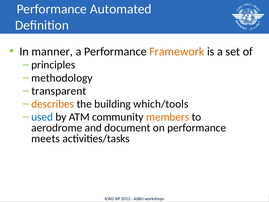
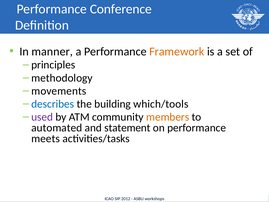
Automated: Automated -> Conference
transparent: transparent -> movements
describes colour: orange -> blue
used colour: blue -> purple
aerodrome: aerodrome -> automated
document: document -> statement
